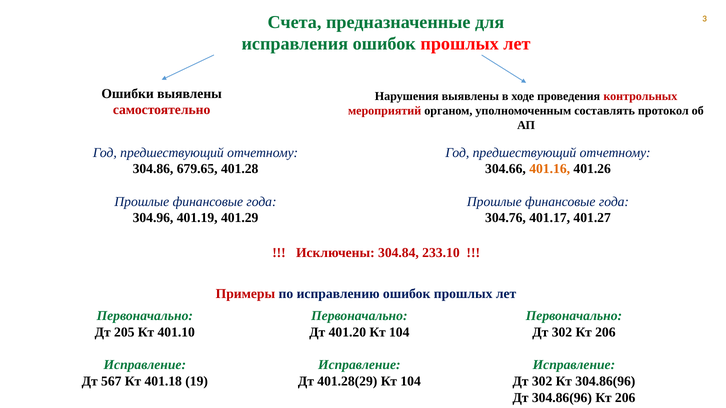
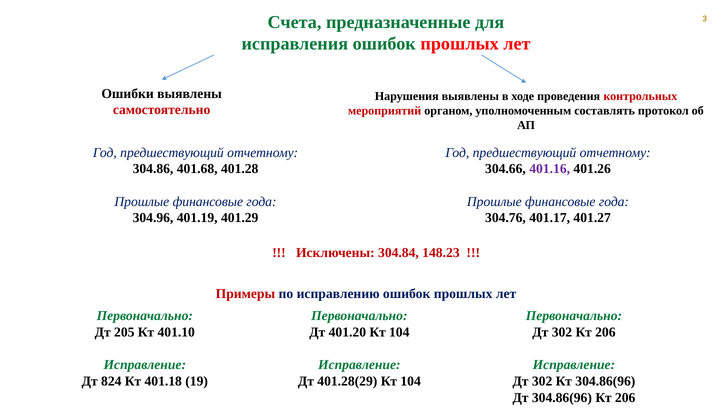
679.65: 679.65 -> 401.68
401.16 colour: orange -> purple
233.10: 233.10 -> 148.23
567: 567 -> 824
